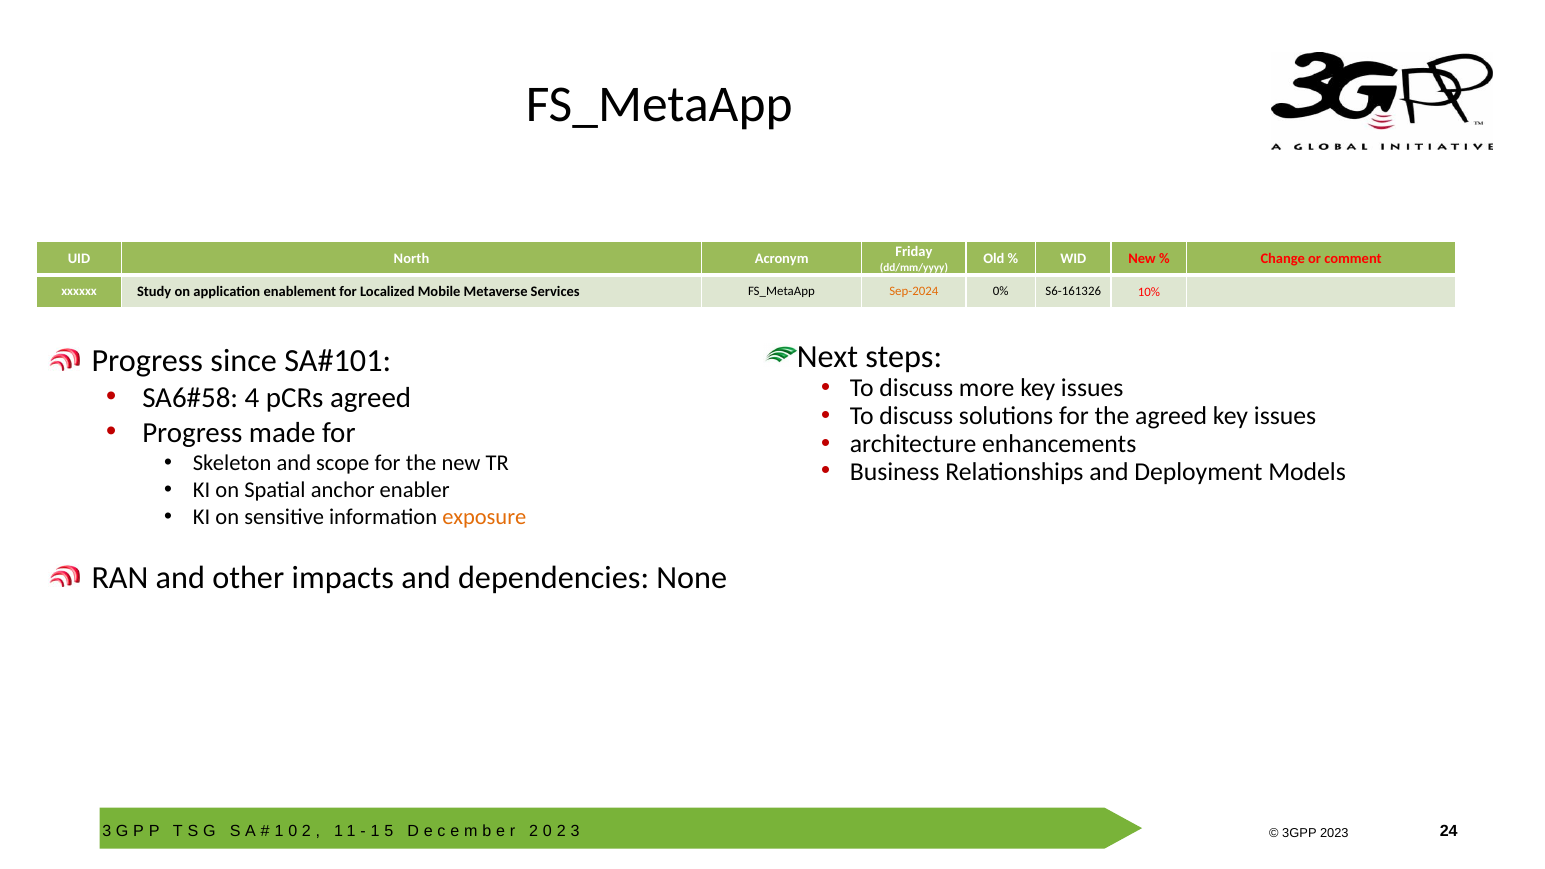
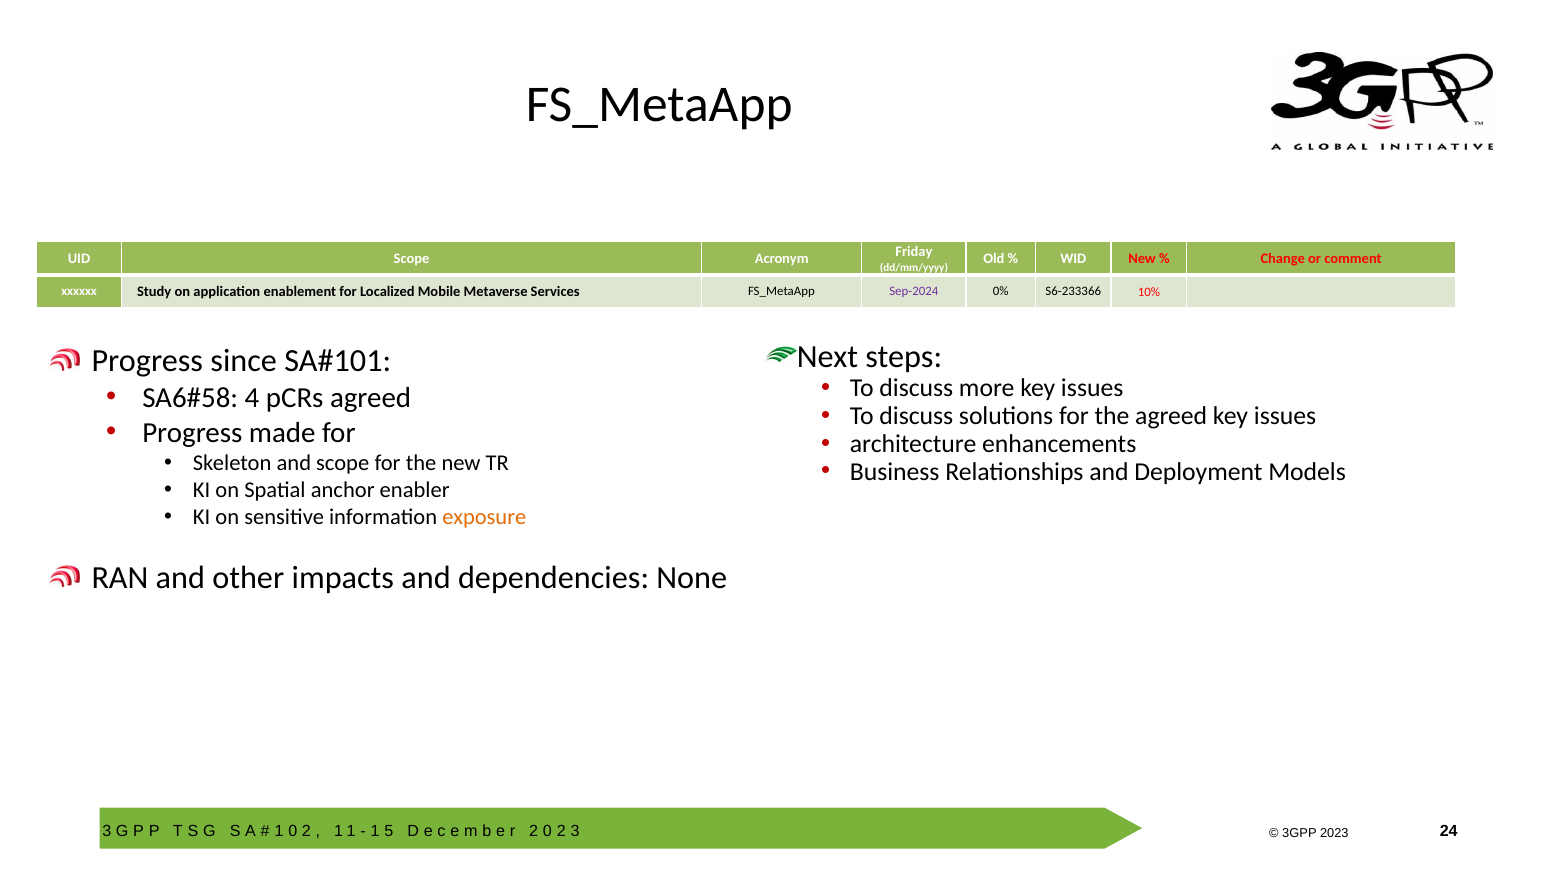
UID North: North -> Scope
Sep-2024 colour: orange -> purple
S6-161326: S6-161326 -> S6-233366
